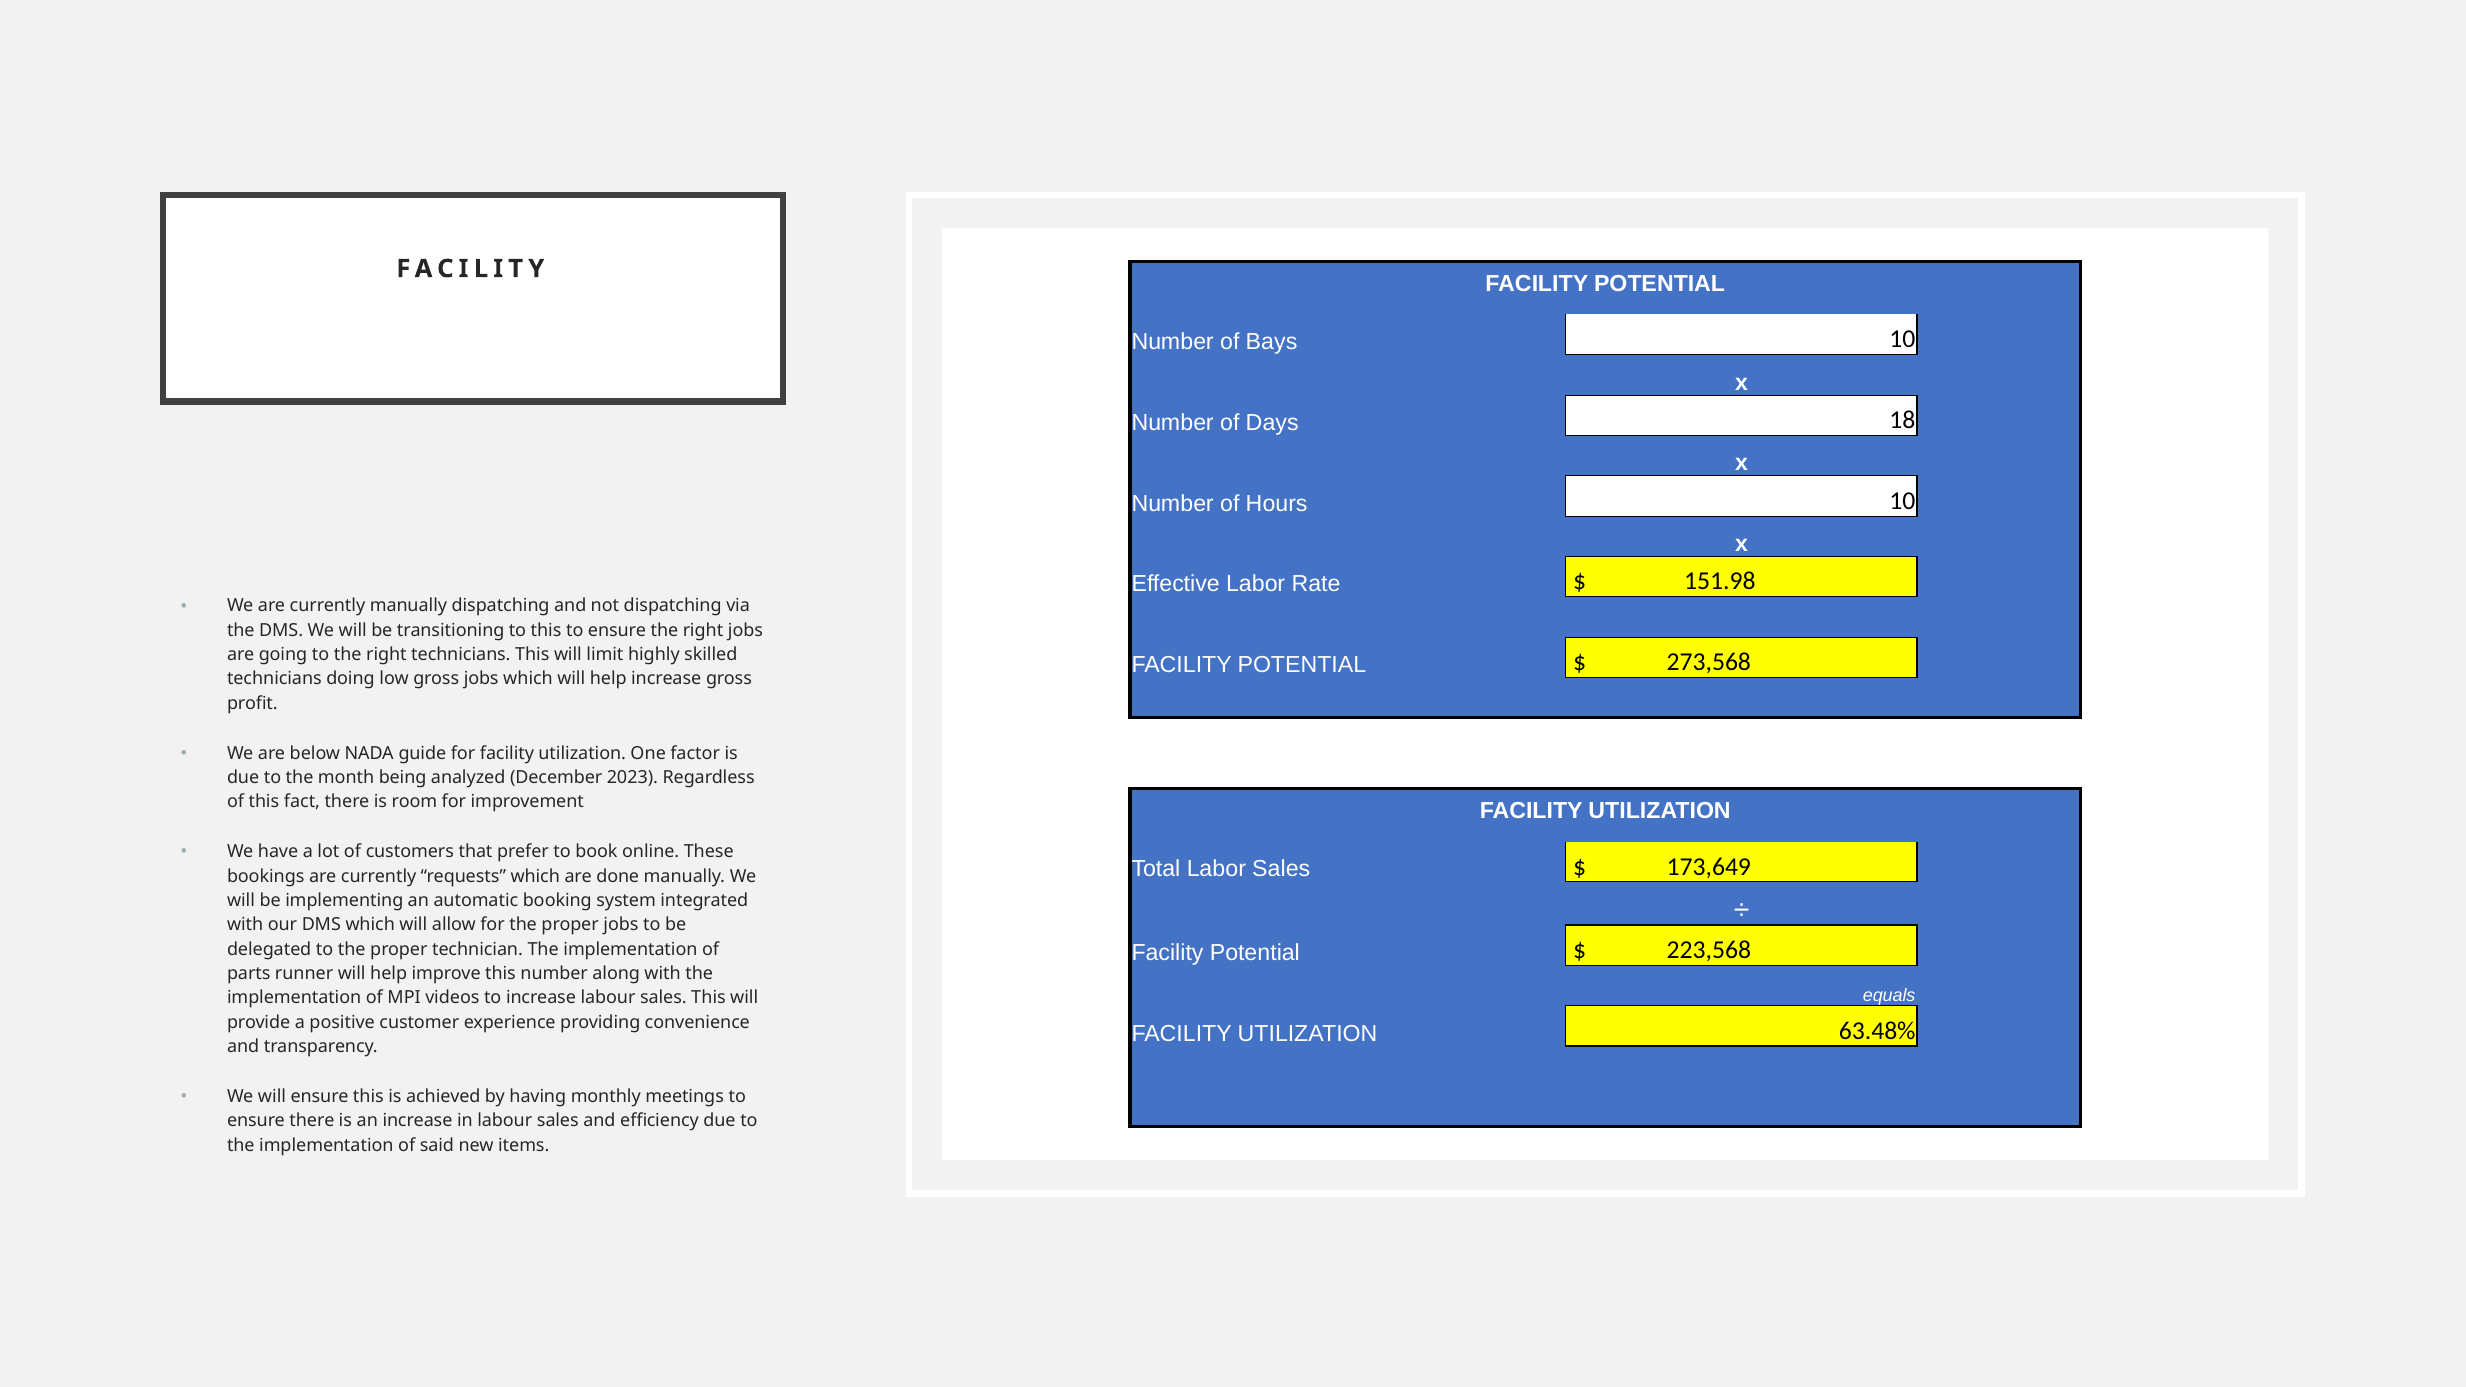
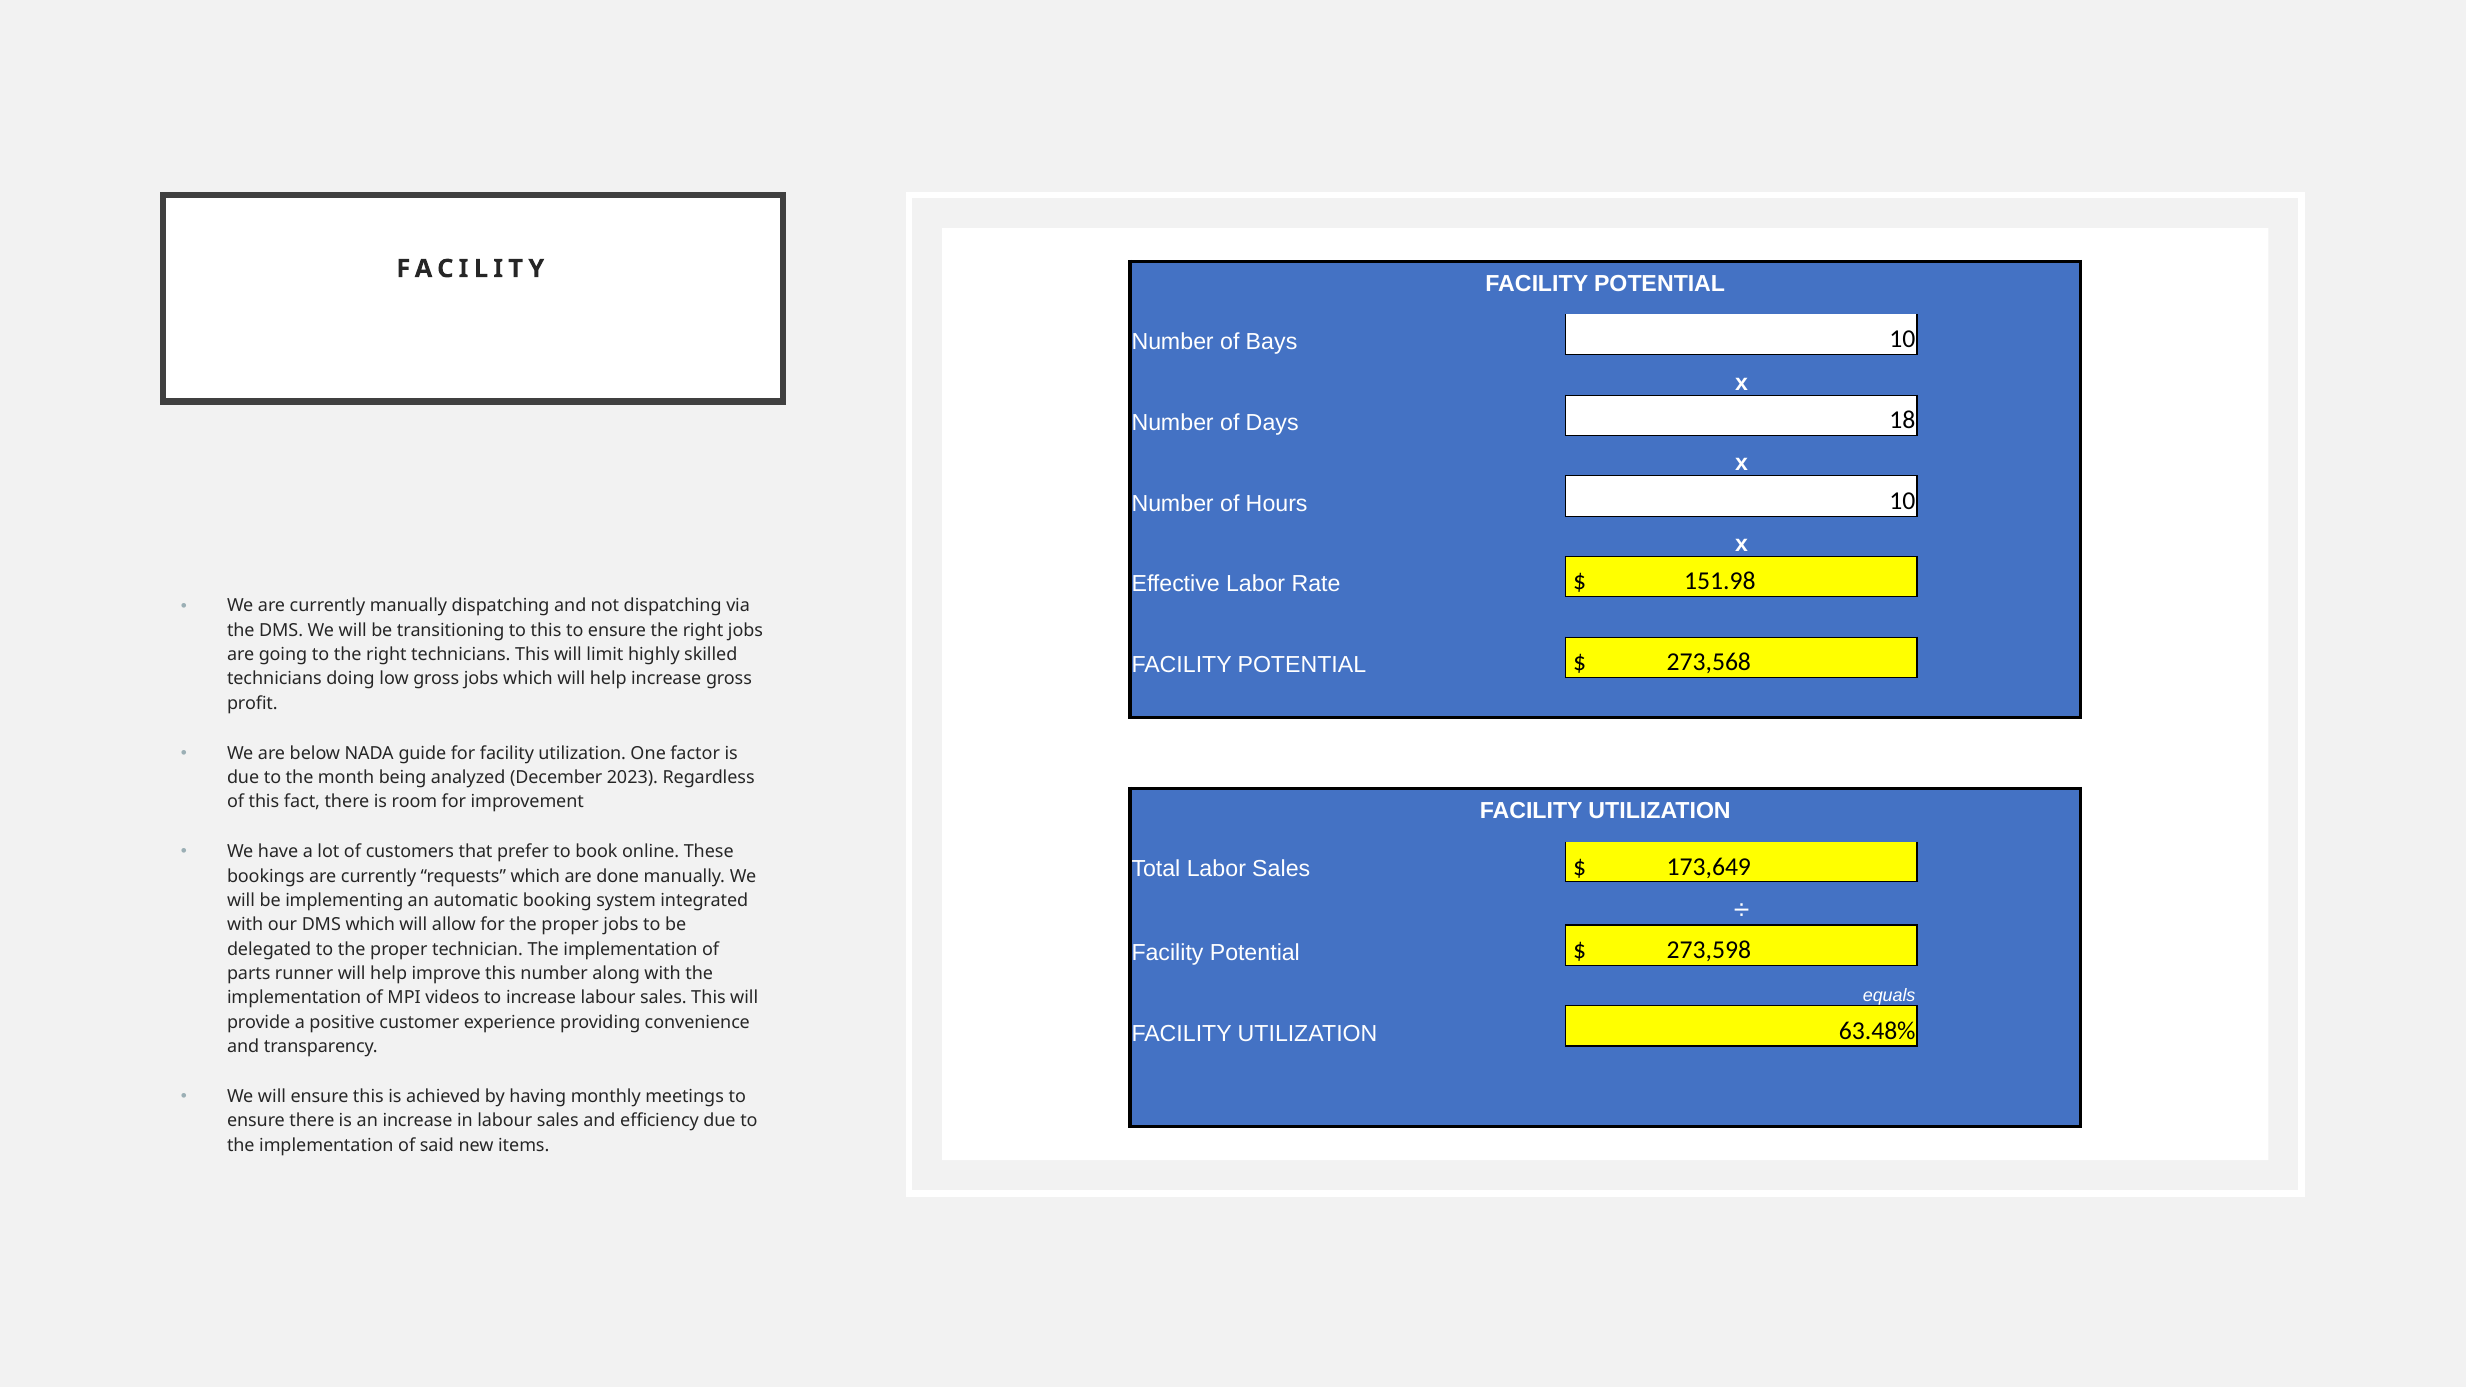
223,568: 223,568 -> 273,598
